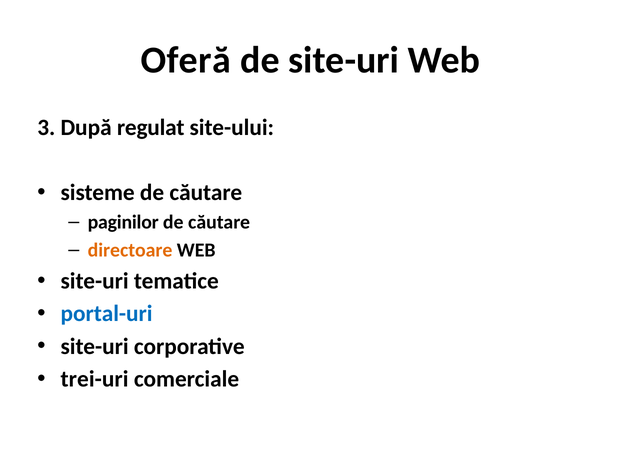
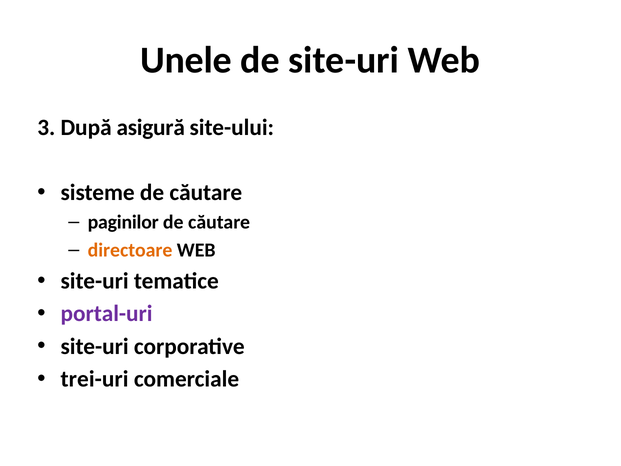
Oferă: Oferă -> Unele
regulat: regulat -> asigură
portal-uri colour: blue -> purple
